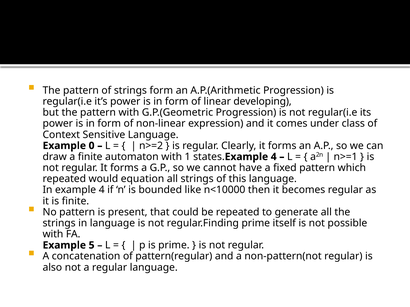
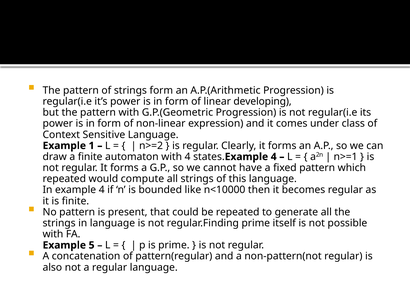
0: 0 -> 1
with 1: 1 -> 4
equation: equation -> compute
